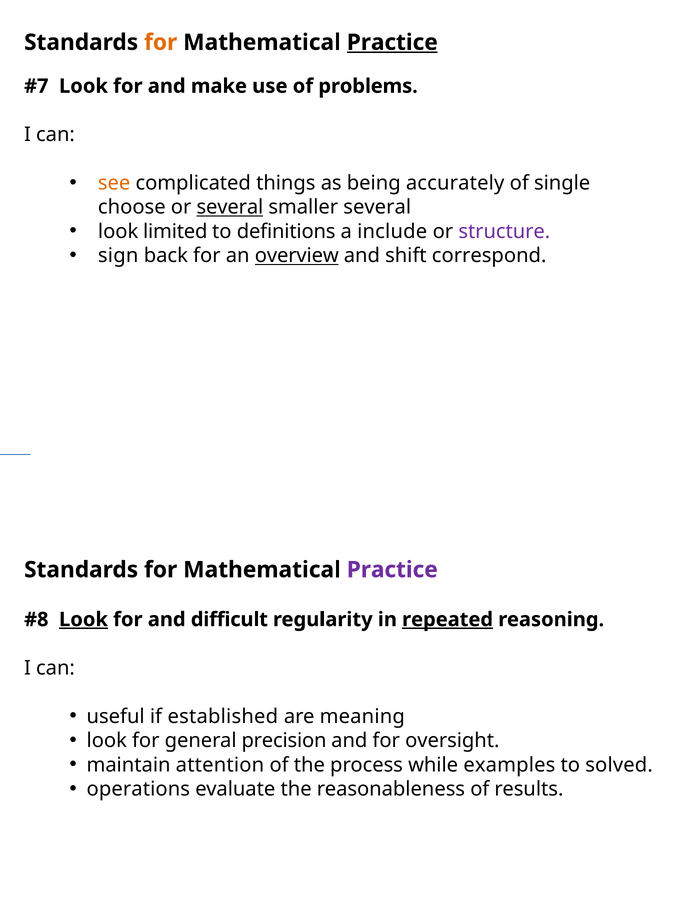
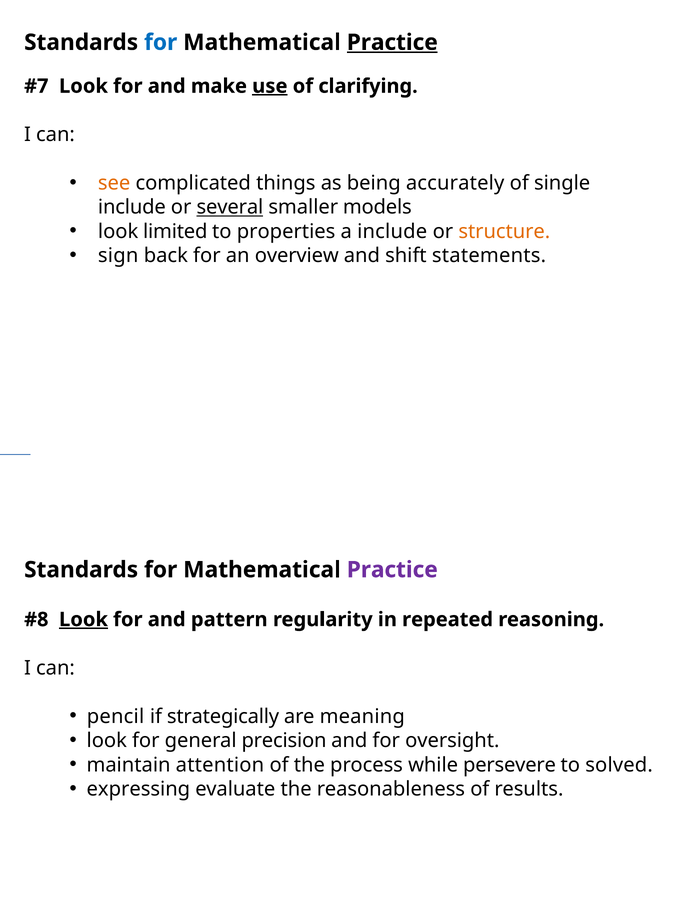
for at (161, 42) colour: orange -> blue
use underline: none -> present
problems: problems -> clarifying
choose at (132, 207): choose -> include
smaller several: several -> models
definitions: definitions -> properties
structure colour: purple -> orange
overview underline: present -> none
correspond: correspond -> statements
difficult: difficult -> pattern
repeated underline: present -> none
useful: useful -> pencil
established: established -> strategically
examples: examples -> persevere
operations: operations -> expressing
